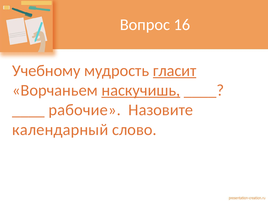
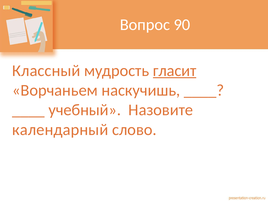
16: 16 -> 90
Учебному: Учебному -> Классный
наскучишь underline: present -> none
рабочие: рабочие -> учебный
